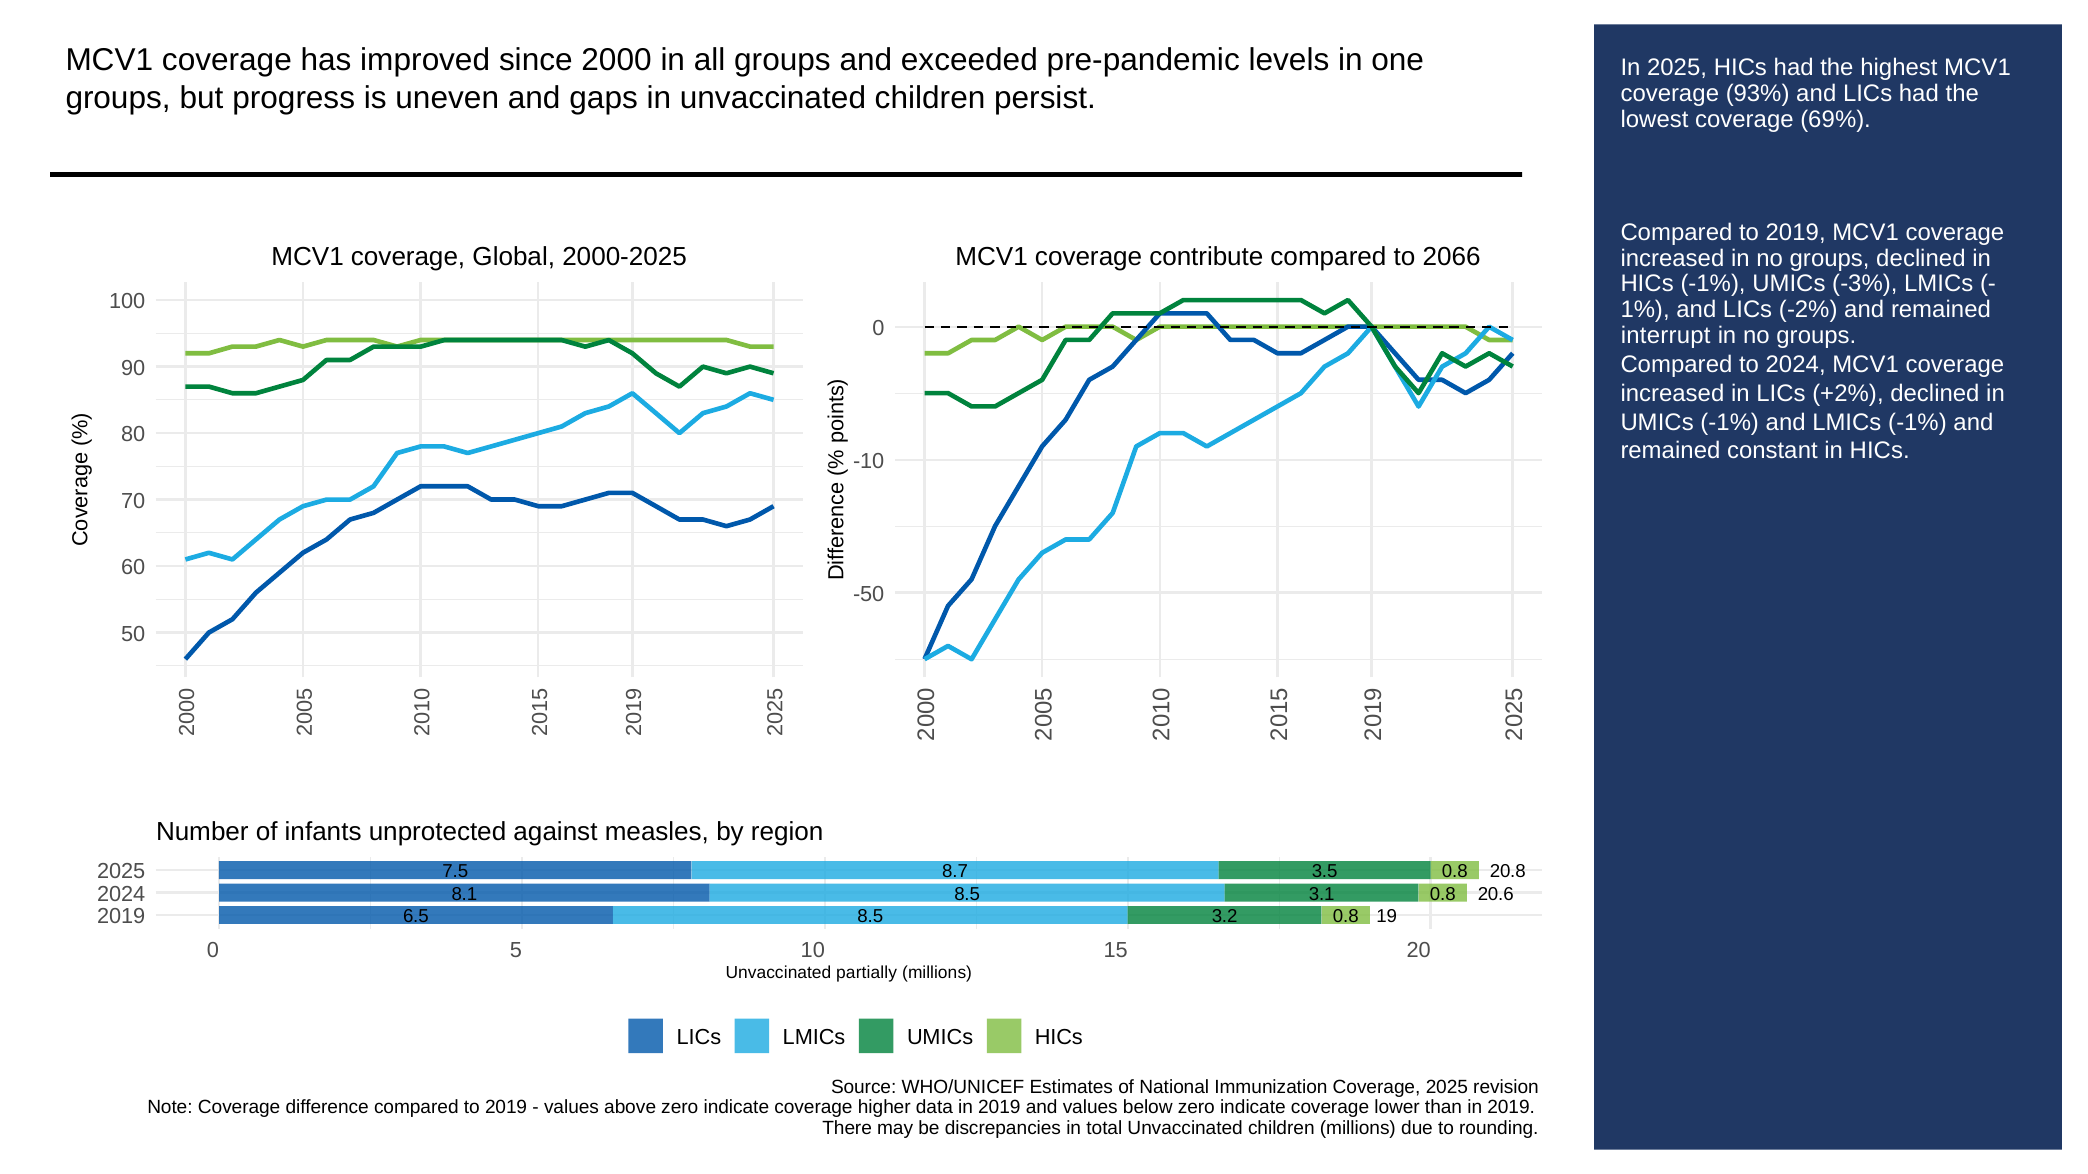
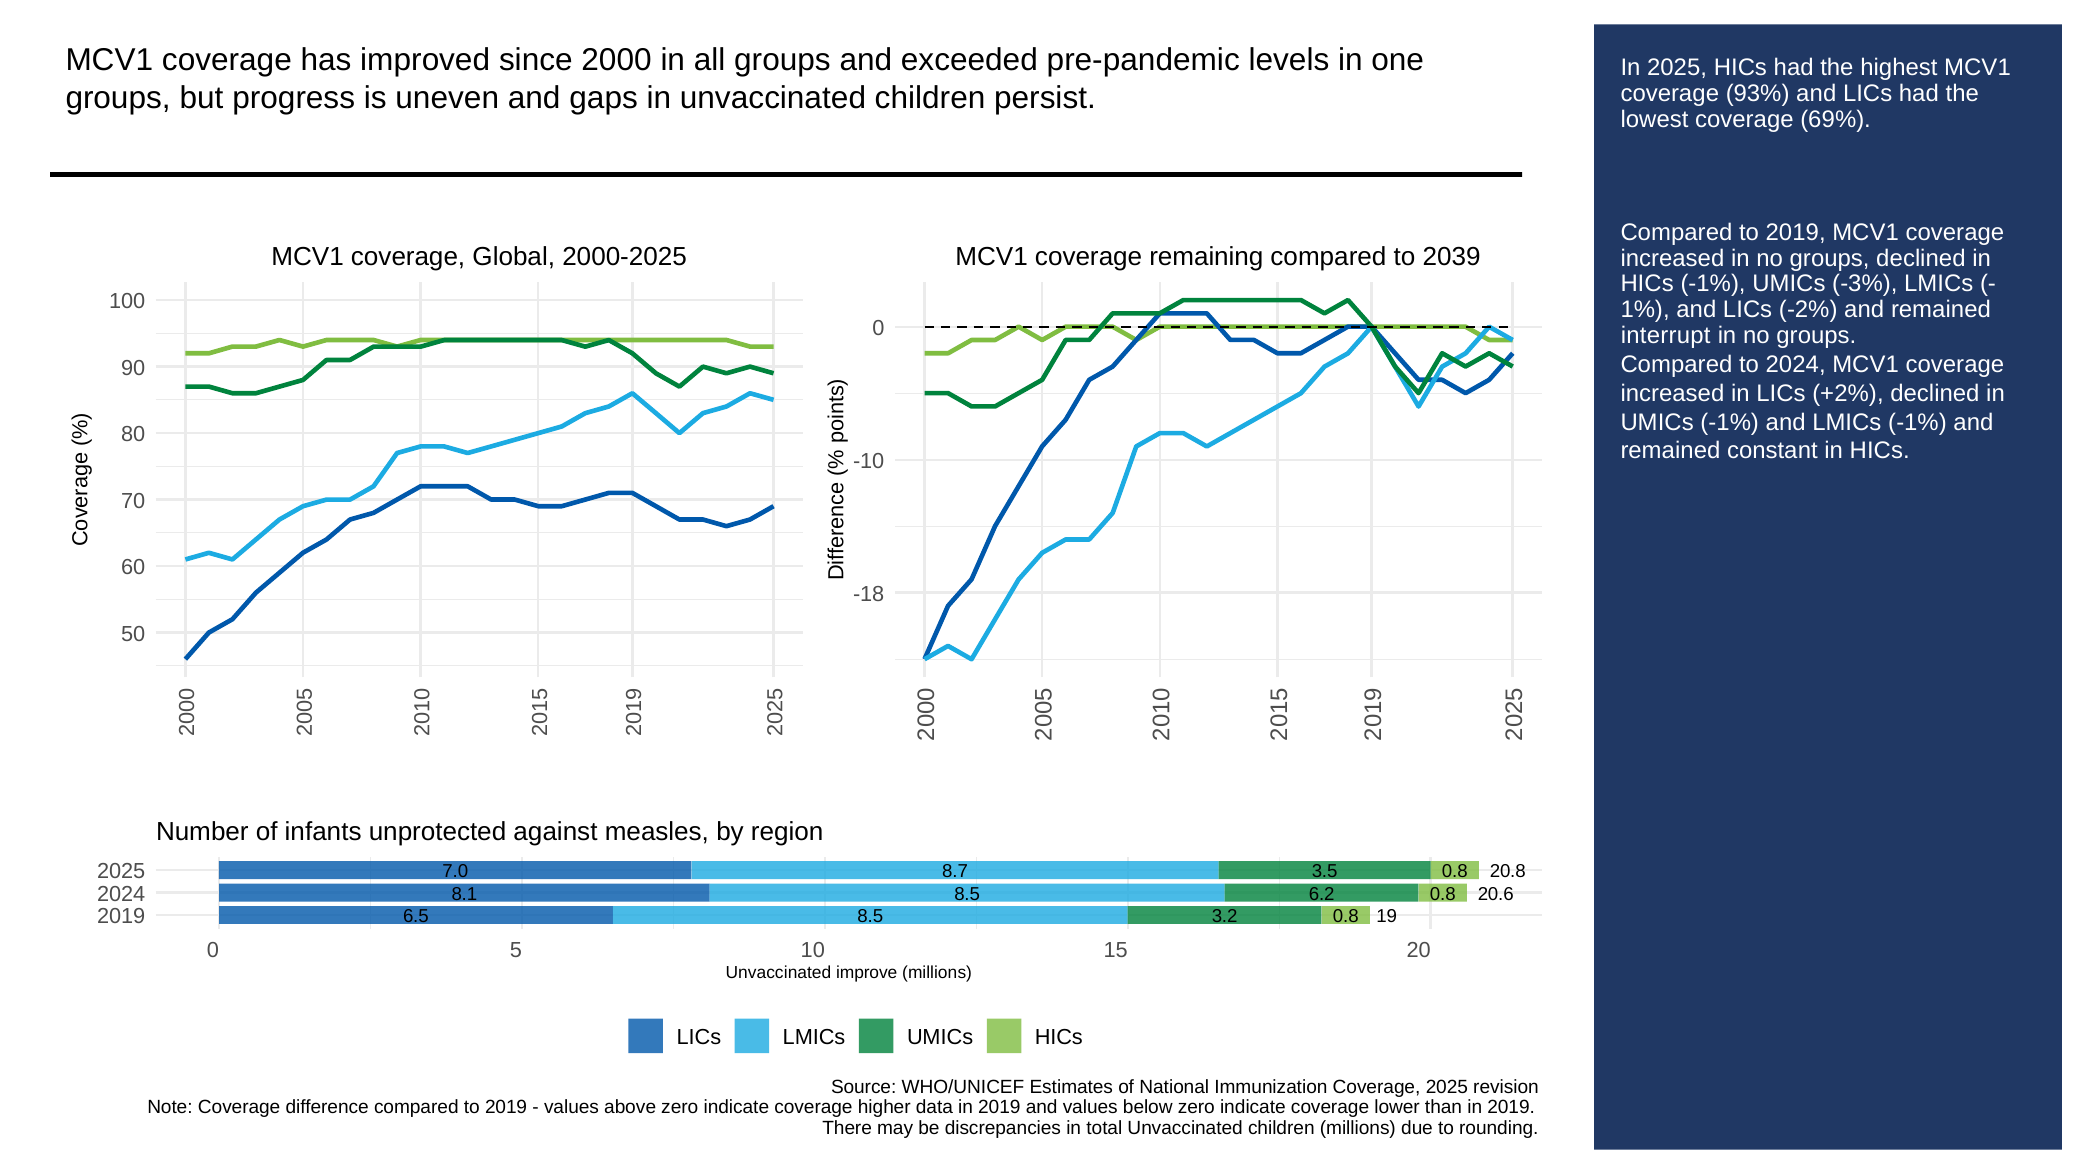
contribute: contribute -> remaining
2066: 2066 -> 2039
-50: -50 -> -18
7.5: 7.5 -> 7.0
3.1: 3.1 -> 6.2
partially: partially -> improve
